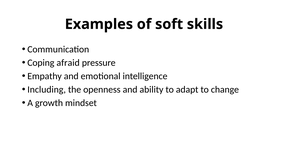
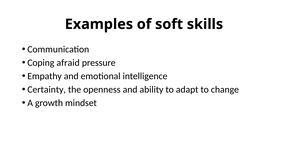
Including: Including -> Certainty
